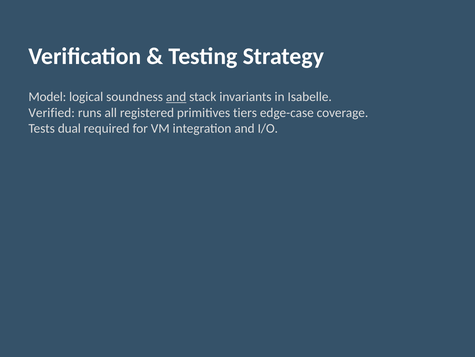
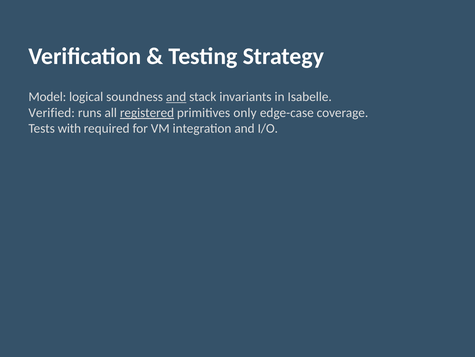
registered underline: none -> present
tiers: tiers -> only
dual: dual -> with
